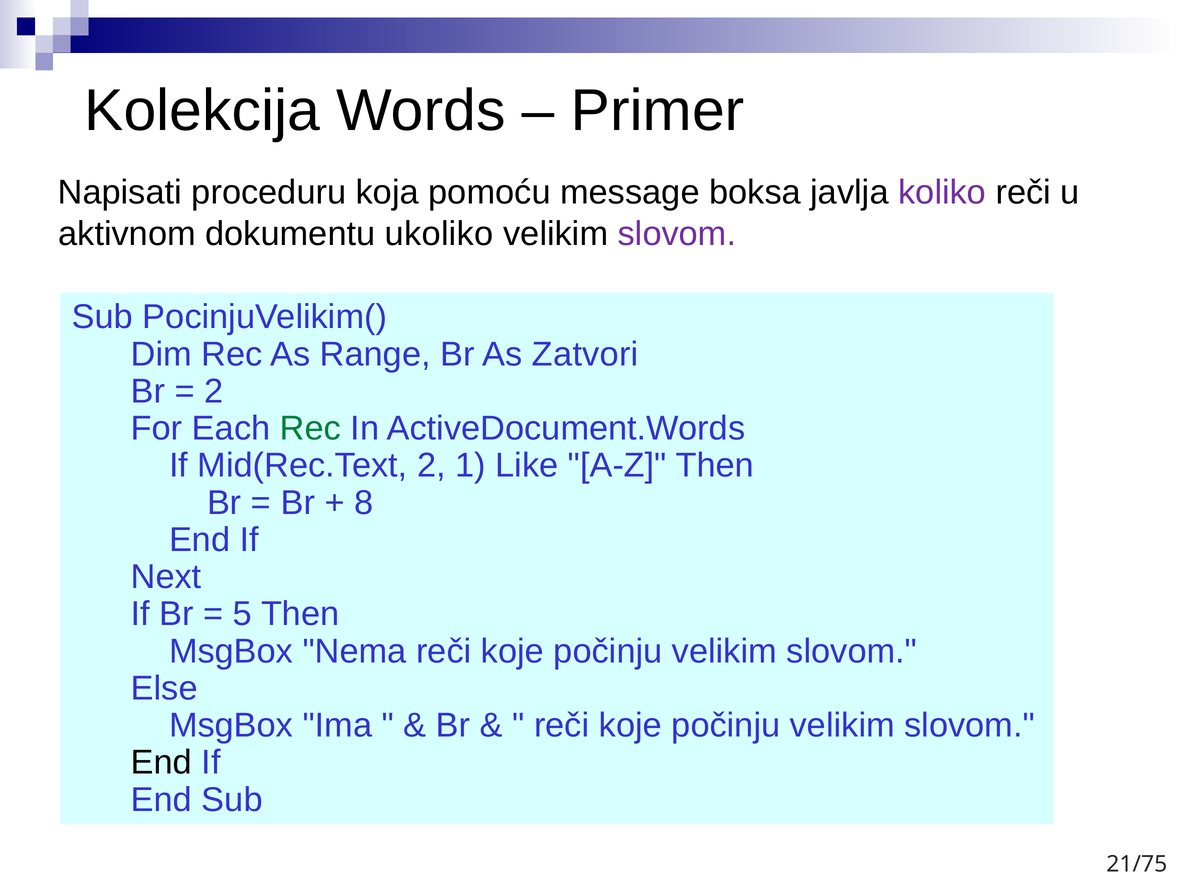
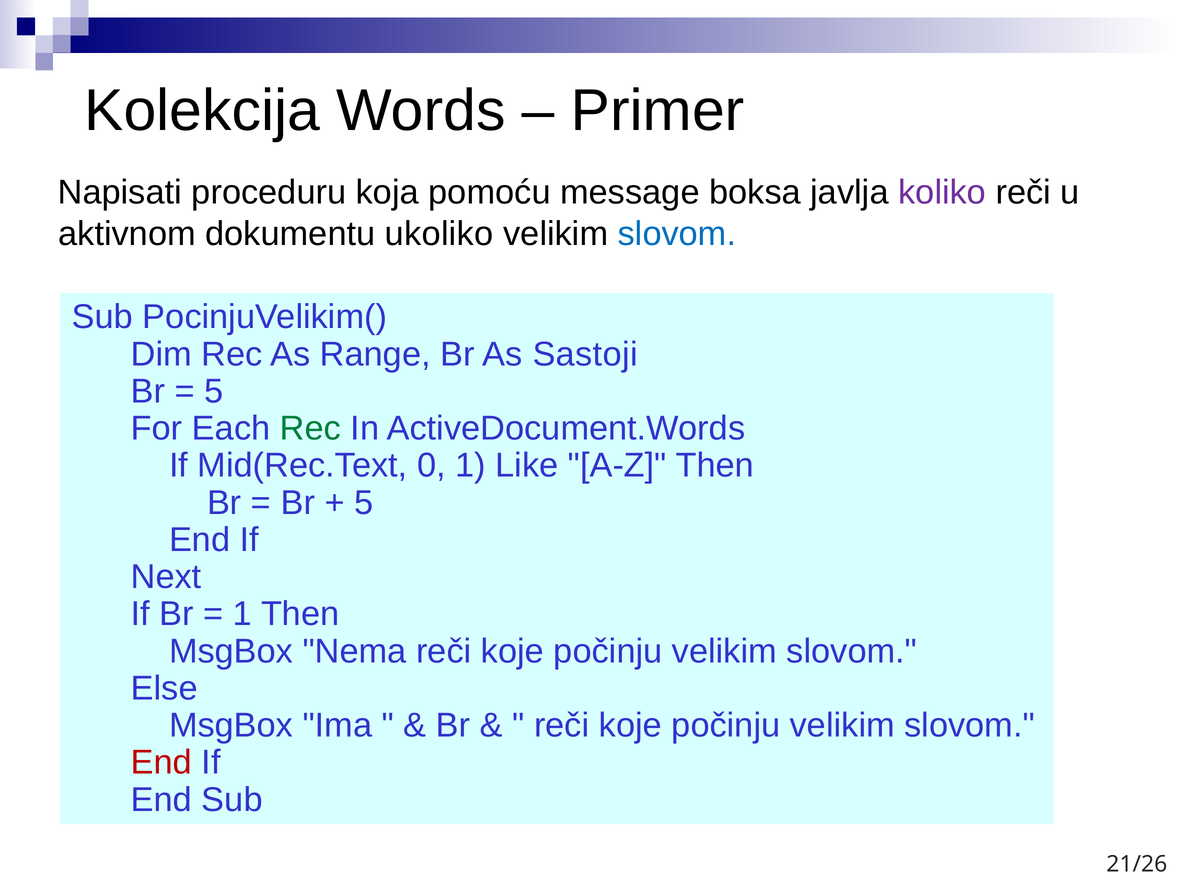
slovom at (677, 234) colour: purple -> blue
Zatvori: Zatvori -> Sastoji
2 at (214, 391): 2 -> 5
Mid(Rec.Text 2: 2 -> 0
8 at (364, 503): 8 -> 5
5 at (242, 614): 5 -> 1
End at (161, 763) colour: black -> red
21/75: 21/75 -> 21/26
